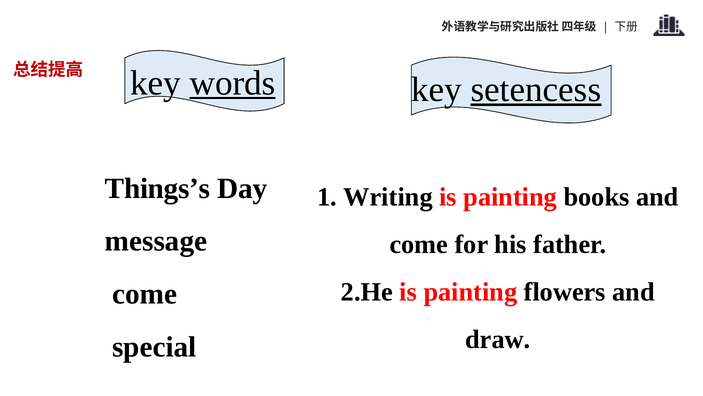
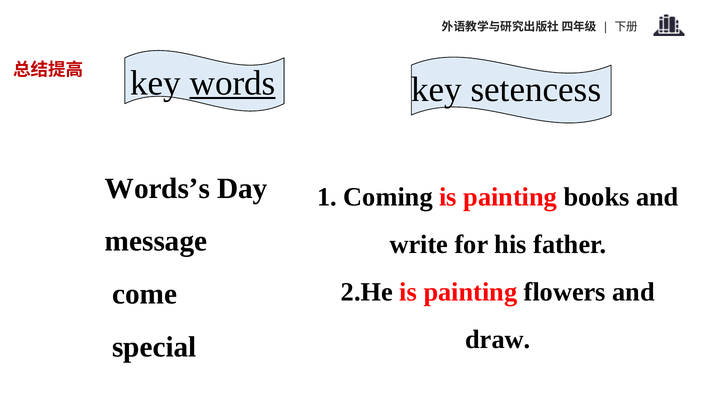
setencess underline: present -> none
Things’s: Things’s -> Words’s
Writing: Writing -> Coming
come at (419, 244): come -> write
